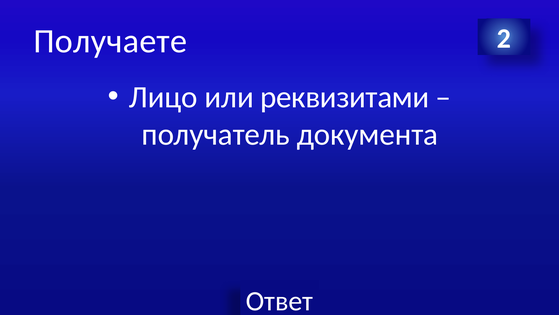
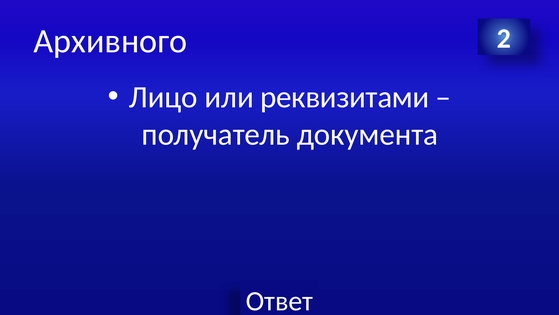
Получаете: Получаете -> Архивного
